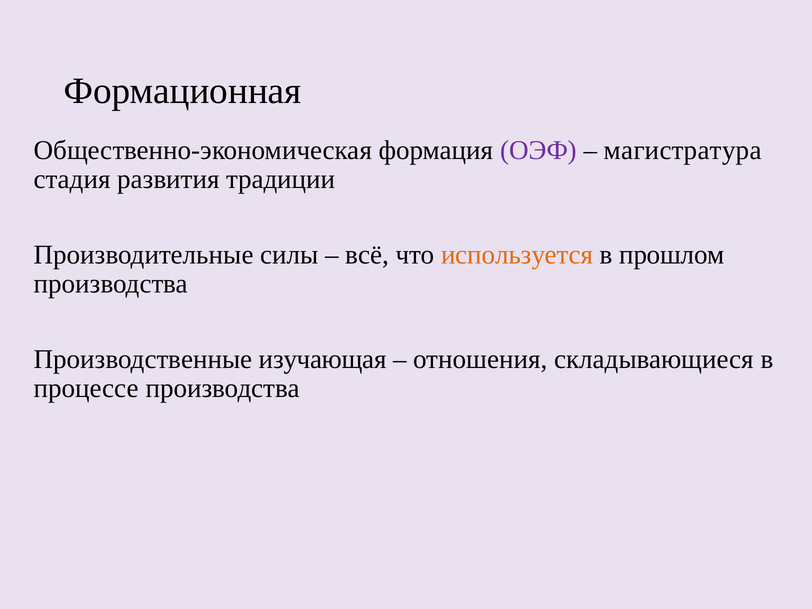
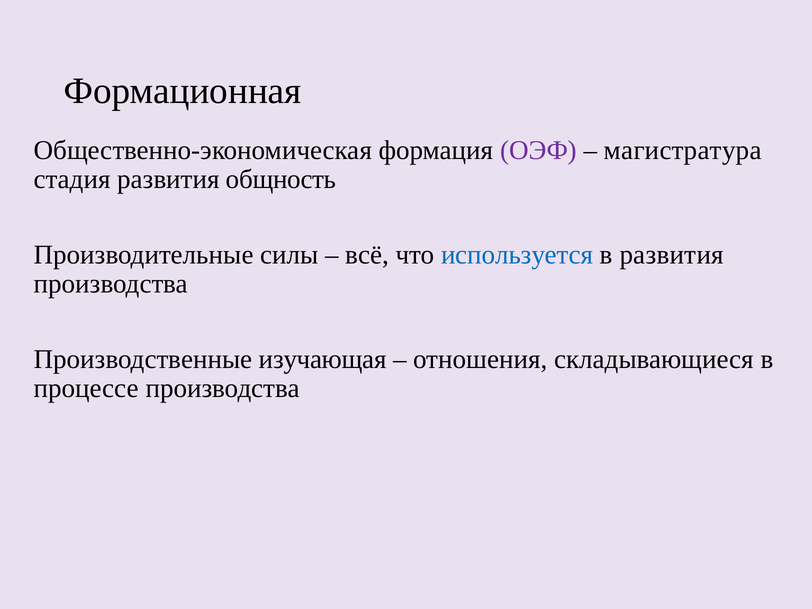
традиции: традиции -> общность
используется colour: orange -> blue
в прошлом: прошлом -> развития
